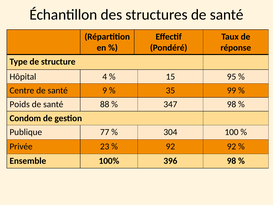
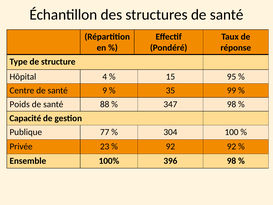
Condom: Condom -> Capacité
